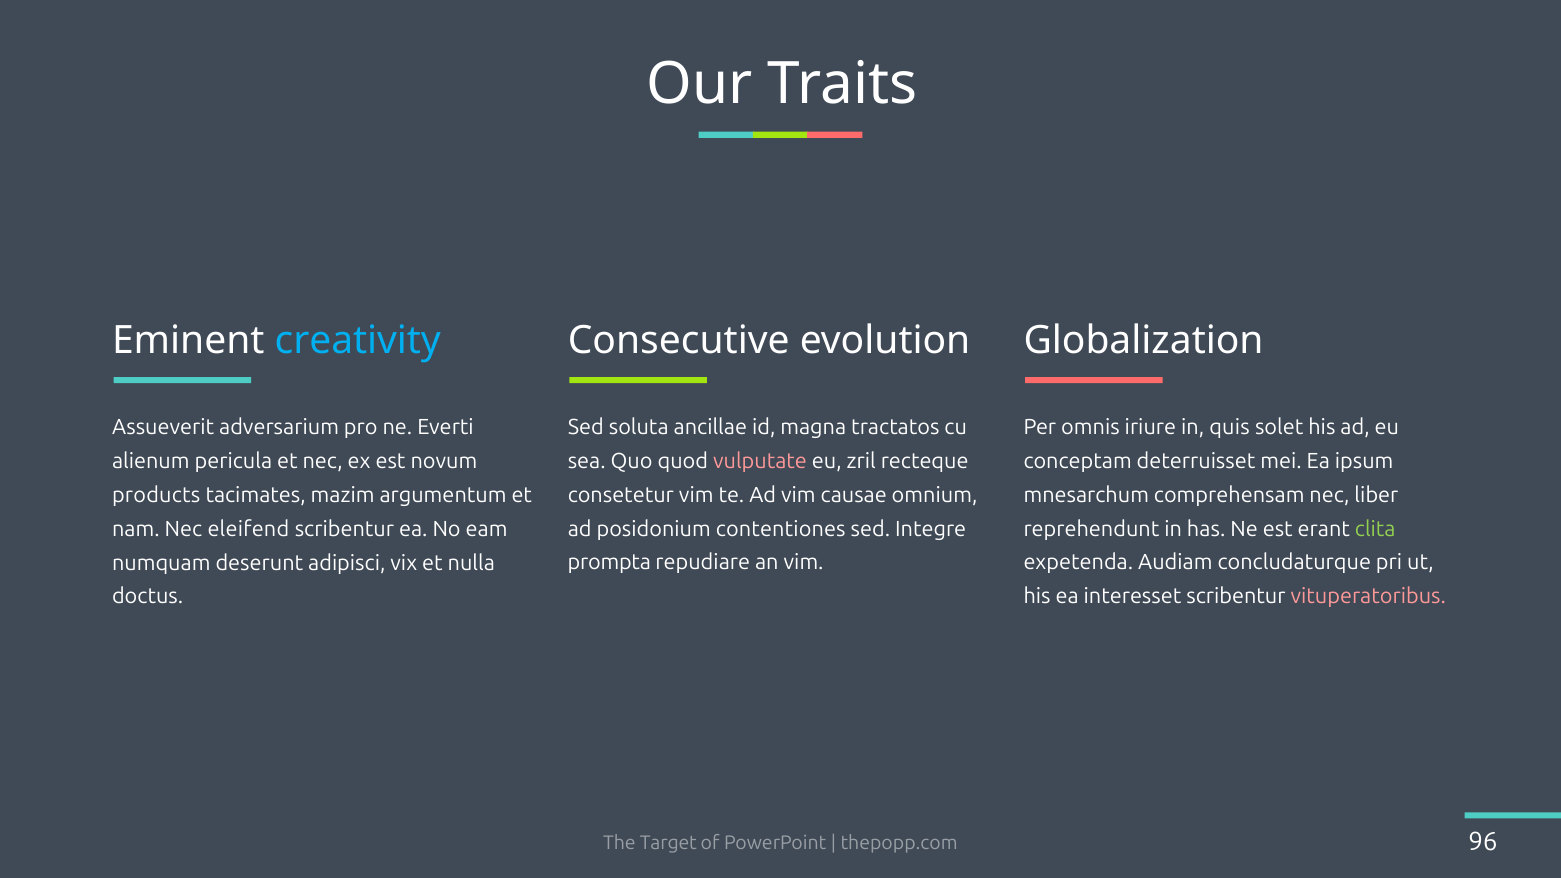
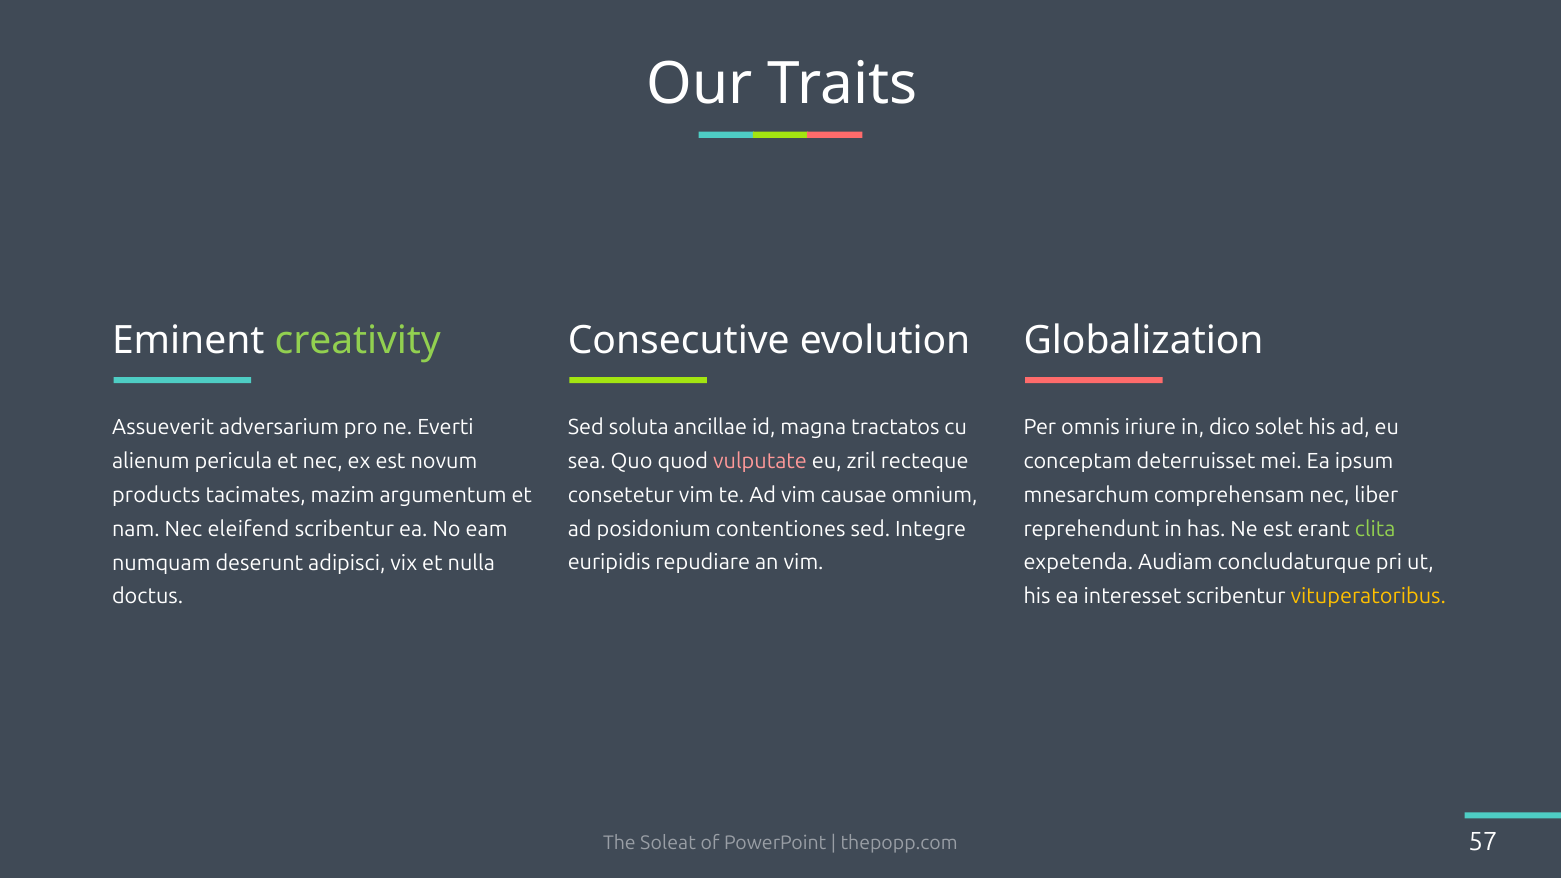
creativity colour: light blue -> light green
quis: quis -> dico
prompta: prompta -> euripidis
vituperatoribus colour: pink -> yellow
Target: Target -> Soleat
96: 96 -> 57
